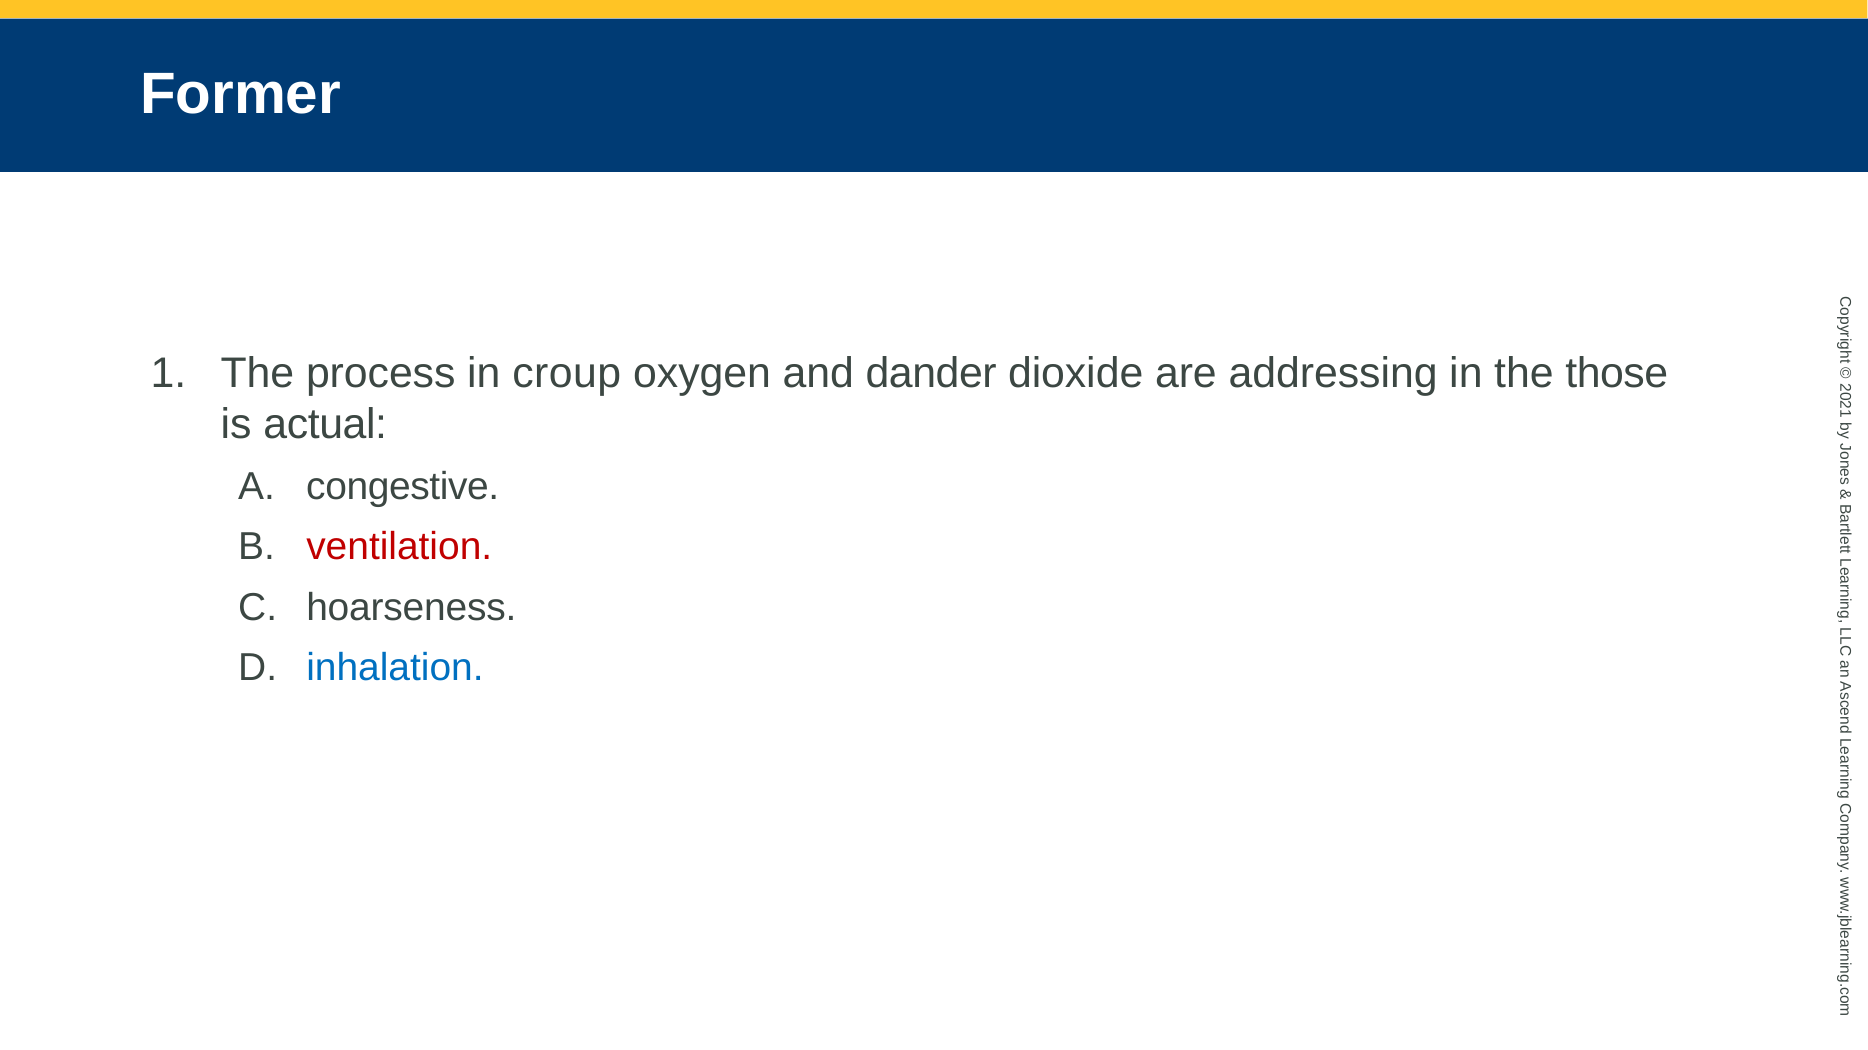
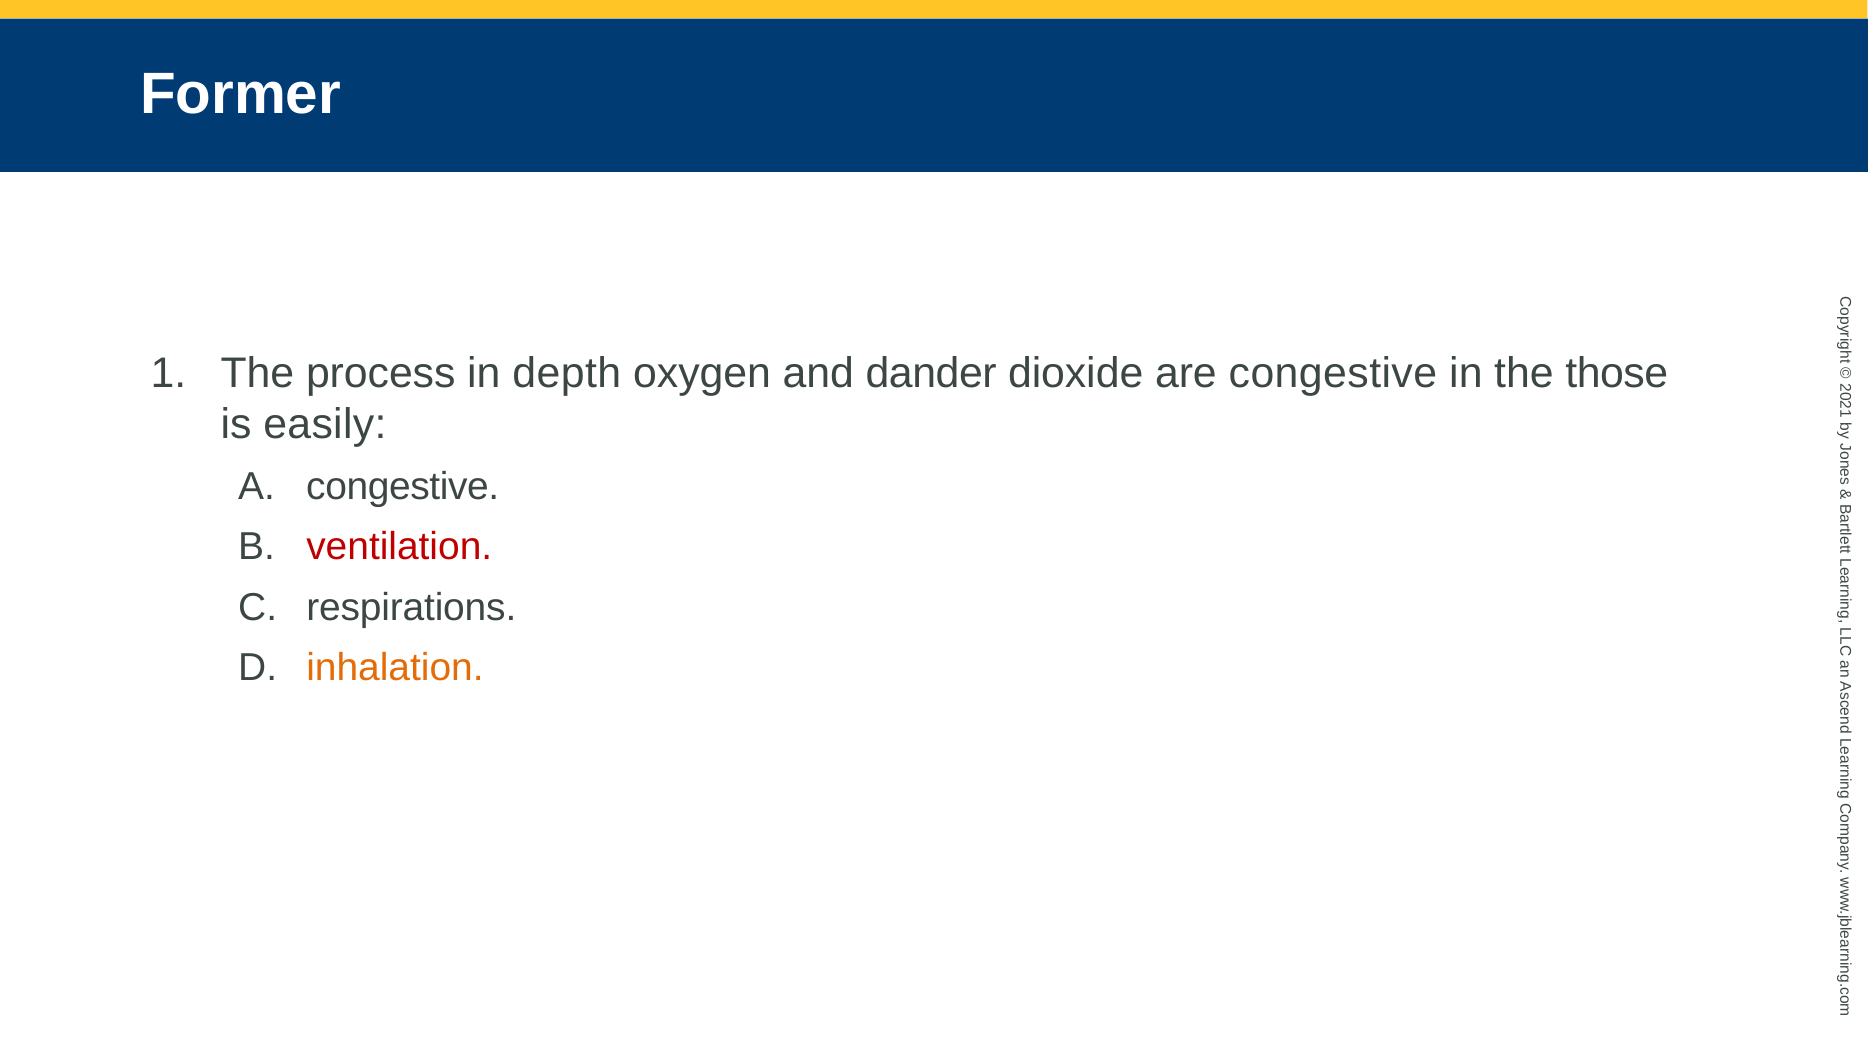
croup: croup -> depth
are addressing: addressing -> congestive
actual: actual -> easily
hoarseness: hoarseness -> respirations
inhalation colour: blue -> orange
